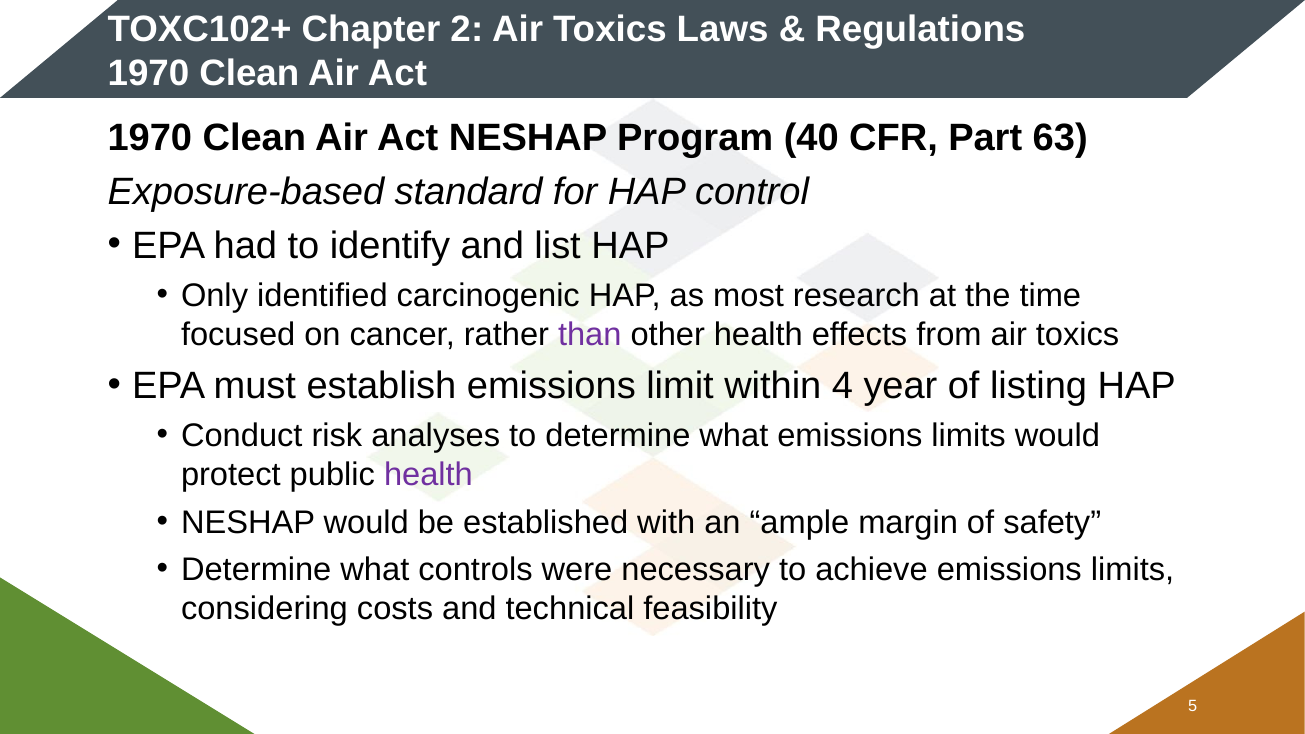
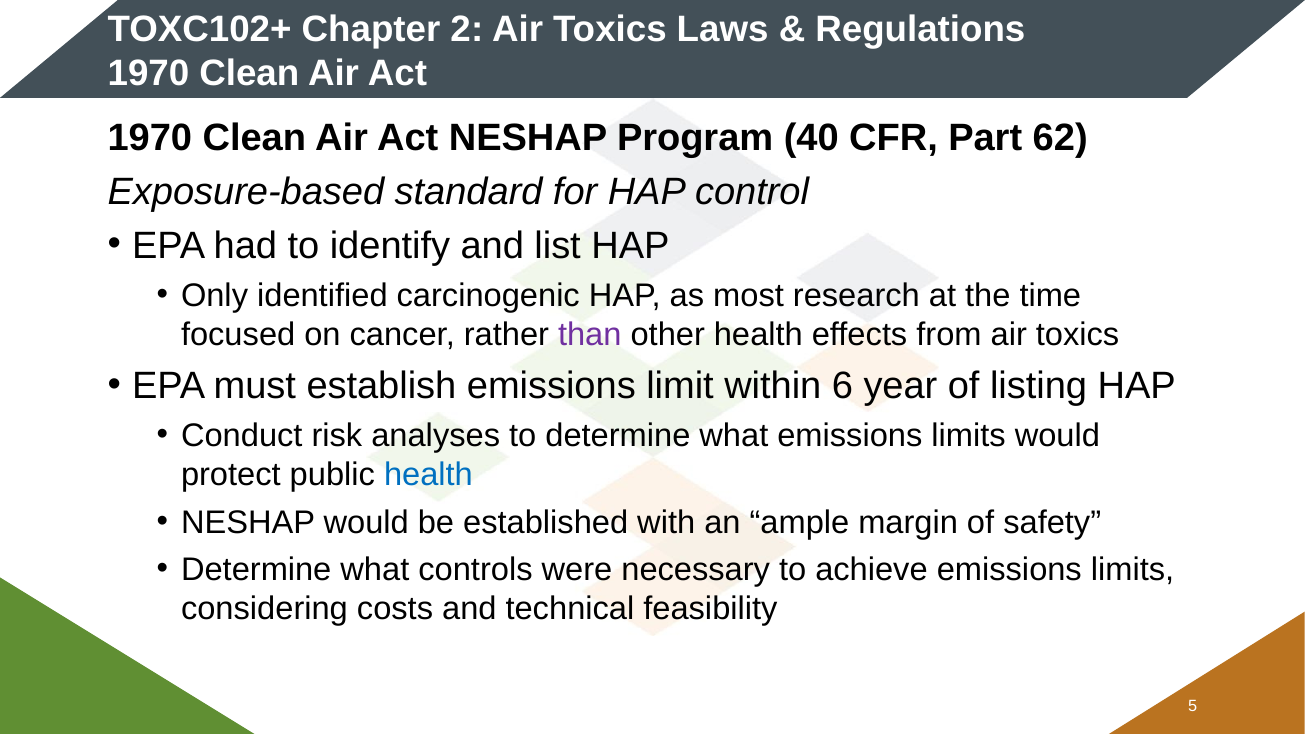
63: 63 -> 62
4: 4 -> 6
health at (428, 475) colour: purple -> blue
